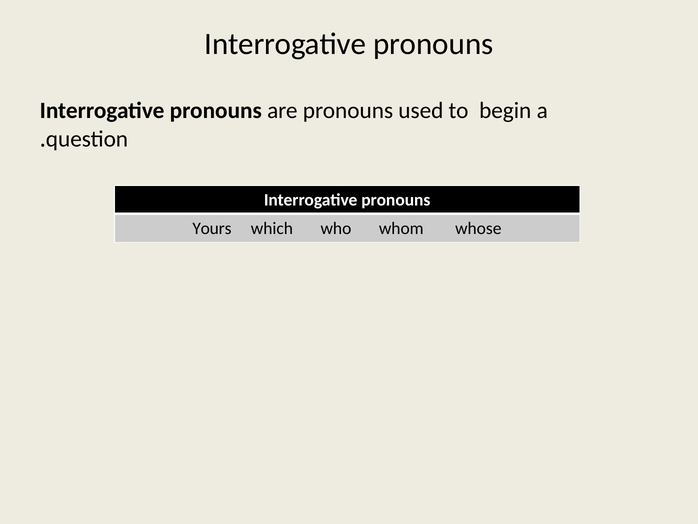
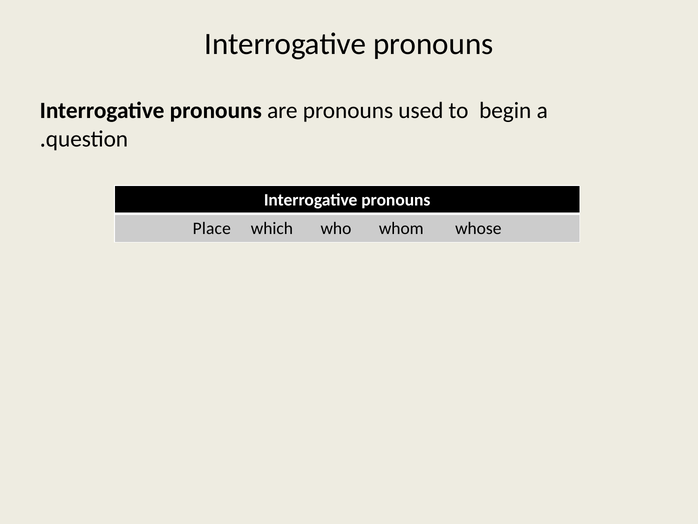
Yours: Yours -> Place
